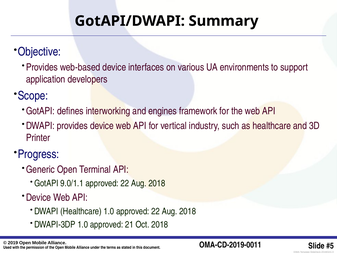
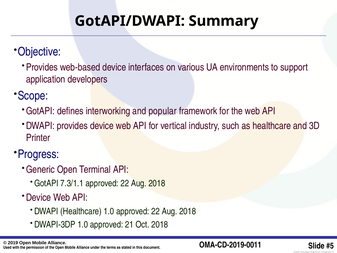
engines: engines -> popular
9.0/1.1: 9.0/1.1 -> 7.3/1.1
